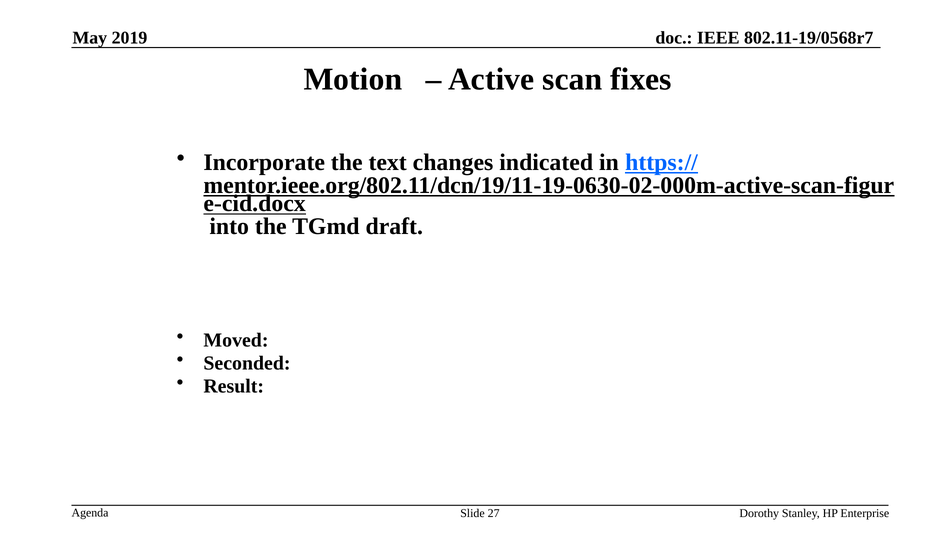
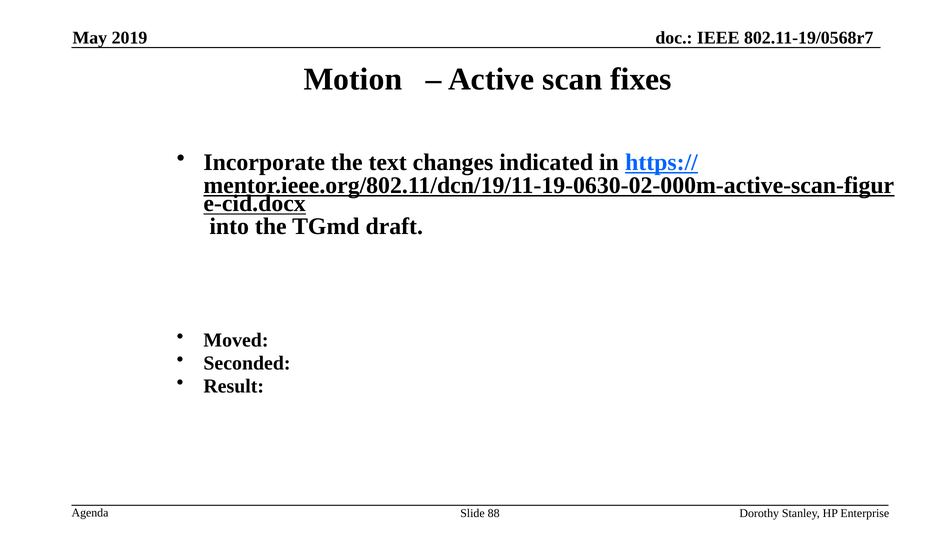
27: 27 -> 88
